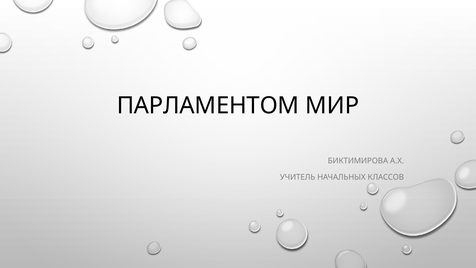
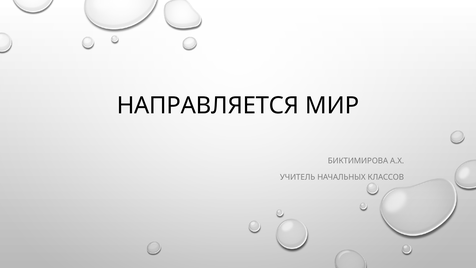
ПАРЛАМЕНТОМ: ПАРЛАМЕНТОМ -> НАПРАВЛЯЕТСЯ
